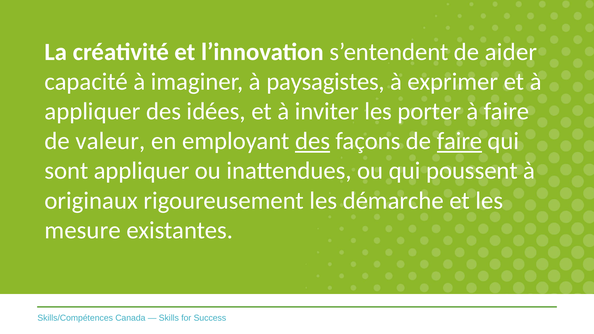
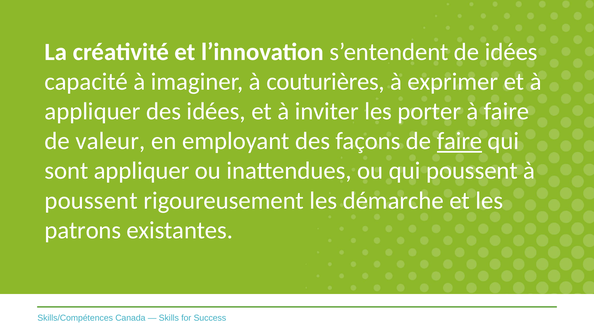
de aider: aider -> idées
paysagistes: paysagistes -> couturières
des at (313, 141) underline: present -> none
originaux at (91, 201): originaux -> poussent
mesure: mesure -> patrons
